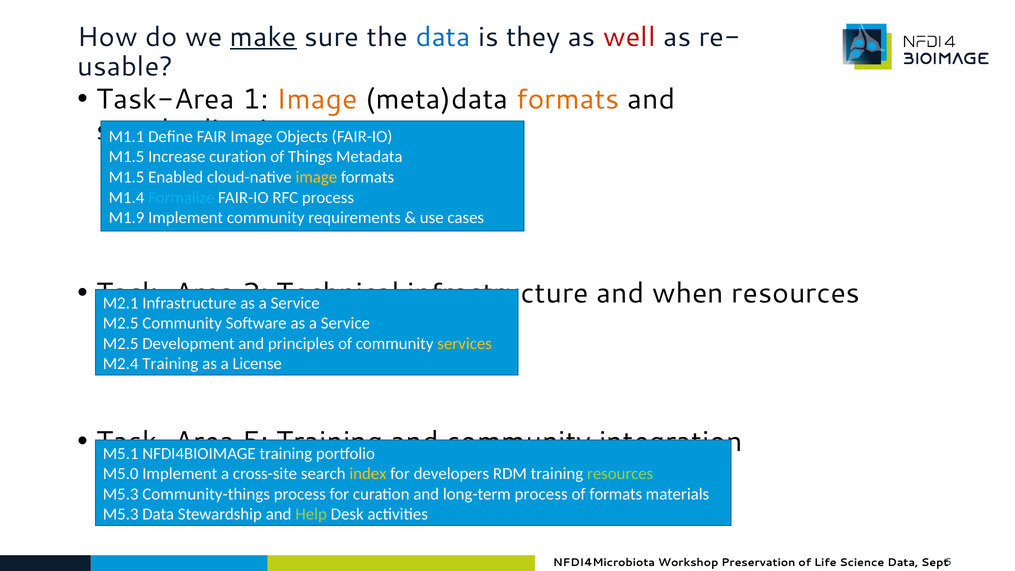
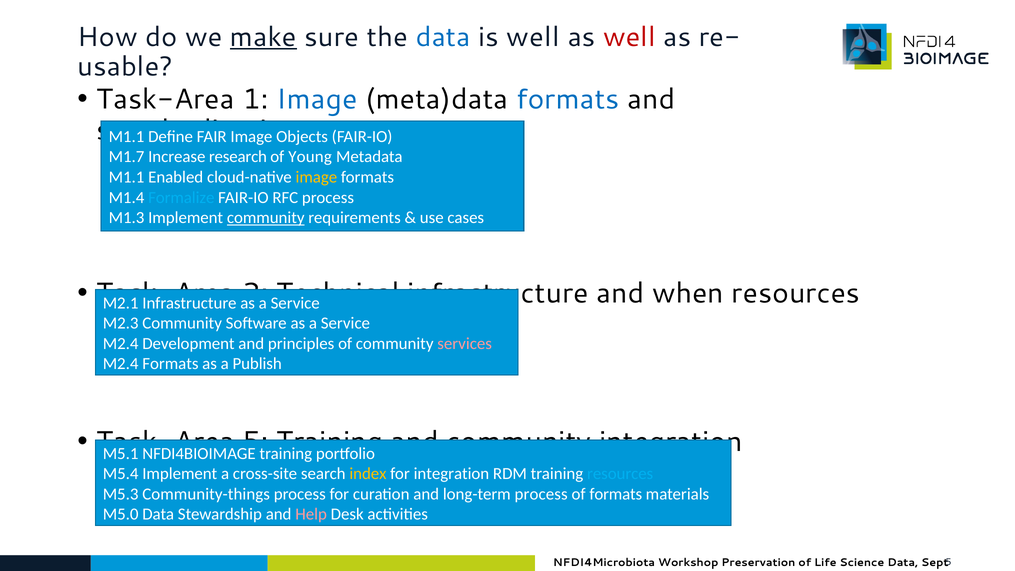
is they: they -> well
Image at (317, 99) colour: orange -> blue
formats at (568, 99) colour: orange -> blue
M1.5 at (126, 157): M1.5 -> M1.7
Increase curation: curation -> research
Things: Things -> Young
M1.5 at (126, 177): M1.5 -> M1.1
M1.9: M1.9 -> M1.3
community at (266, 218) underline: none -> present
M2.5 at (121, 323): M2.5 -> M2.3
M2.5 at (121, 344): M2.5 -> M2.4
services colour: yellow -> pink
M2.4 Training: Training -> Formats
License: License -> Publish
M5.0: M5.0 -> M5.4
for developers: developers -> integration
resources at (620, 474) colour: light green -> light blue
M5.3 at (121, 514): M5.3 -> M5.0
Help colour: light green -> pink
